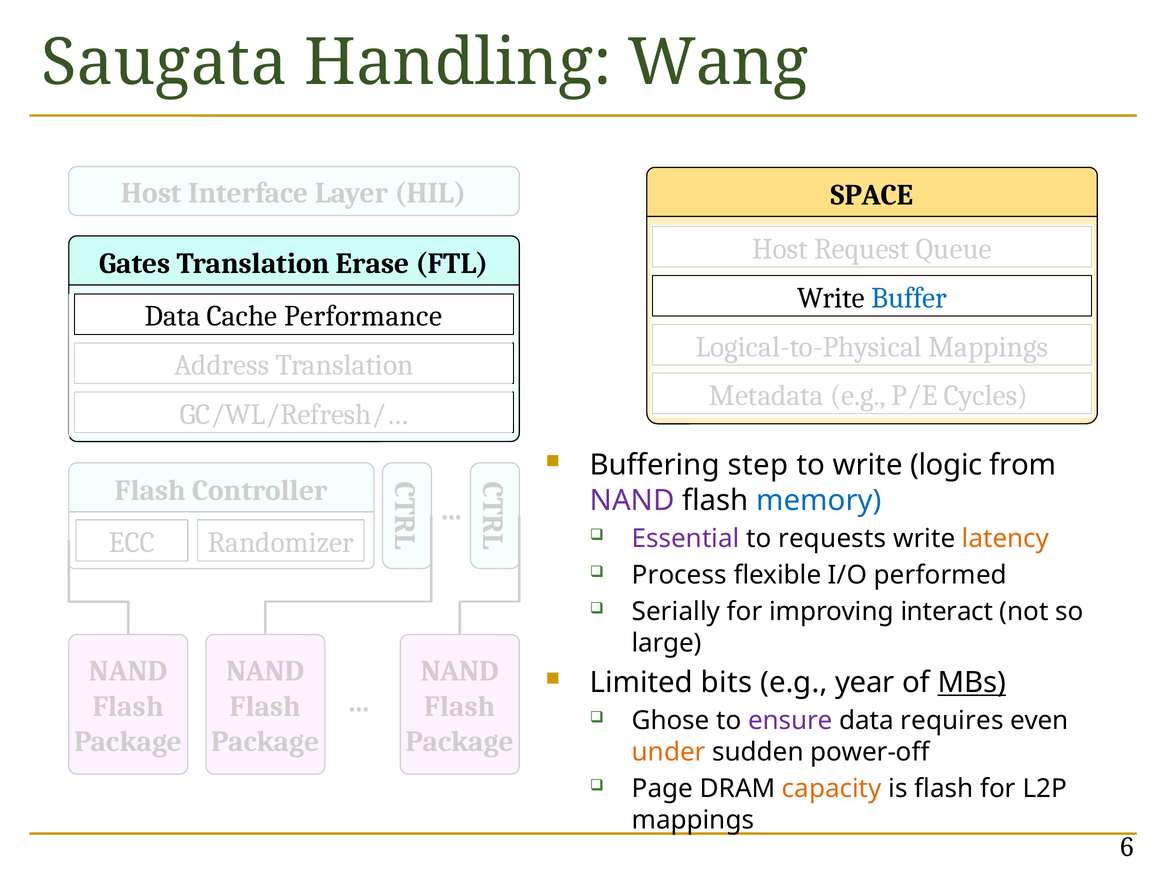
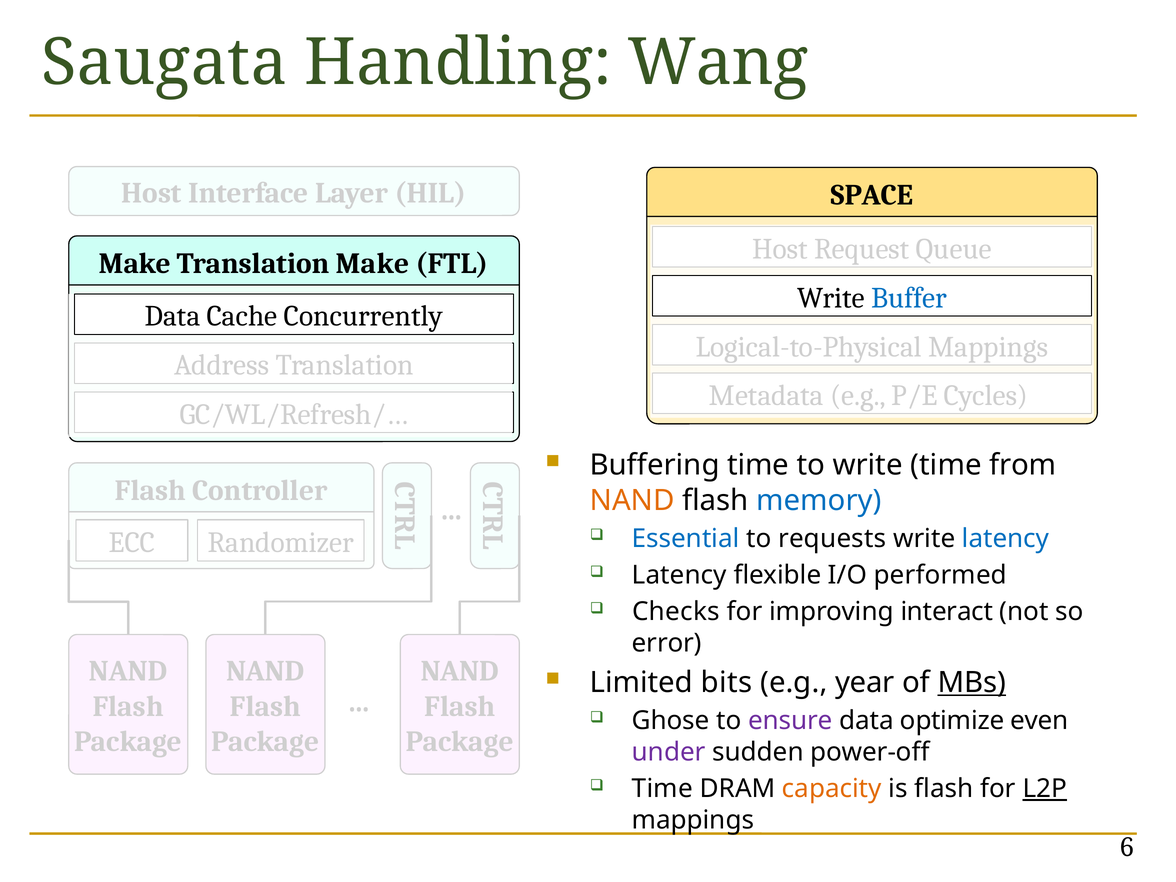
Gates at (135, 264): Gates -> Make
Translation Erase: Erase -> Make
Performance: Performance -> Concurrently
Buffering step: step -> time
write logic: logic -> time
NAND at (632, 500) colour: purple -> orange
Essential colour: purple -> blue
latency at (1006, 539) colour: orange -> blue
Process at (679, 575): Process -> Latency
Serially: Serially -> Checks
large: large -> error
requires: requires -> optimize
under colour: orange -> purple
Page at (662, 789): Page -> Time
L2P underline: none -> present
